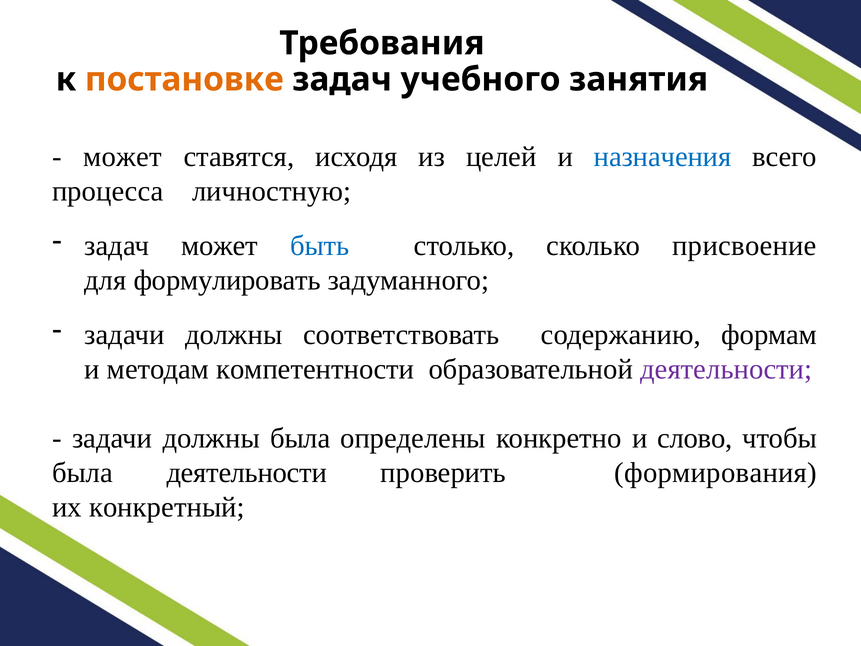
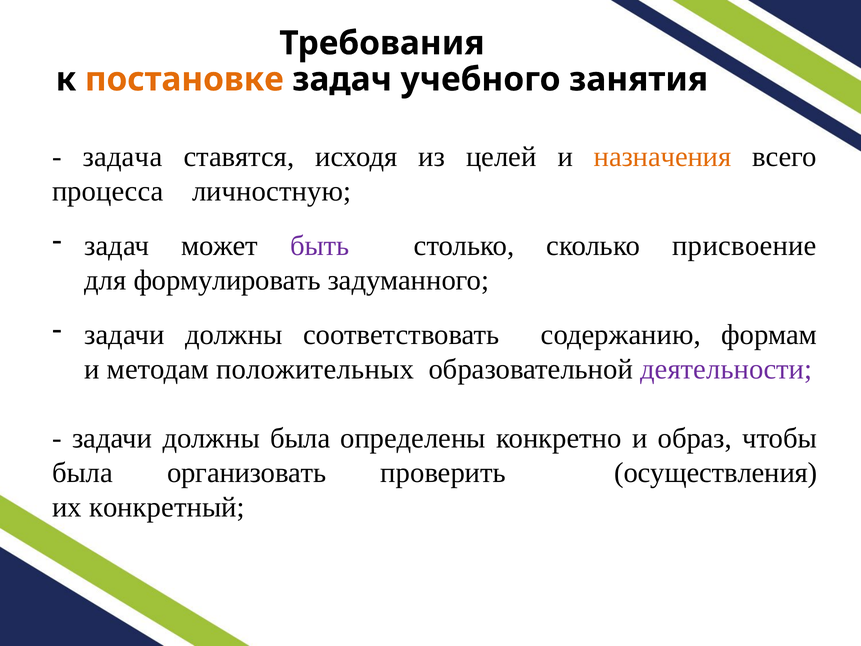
может at (122, 157): может -> задача
назначения colour: blue -> orange
быть colour: blue -> purple
компетентности: компетентности -> положительных
слово: слово -> образ
была деятельности: деятельности -> организовать
формирования: формирования -> осуществления
